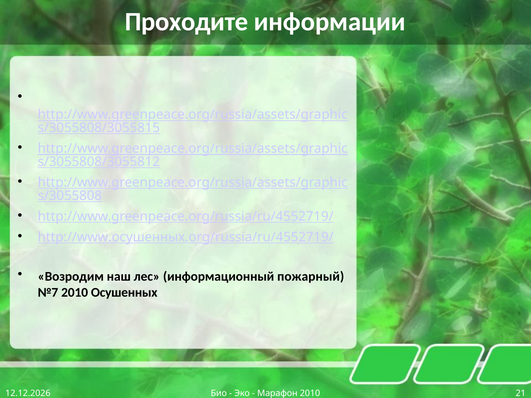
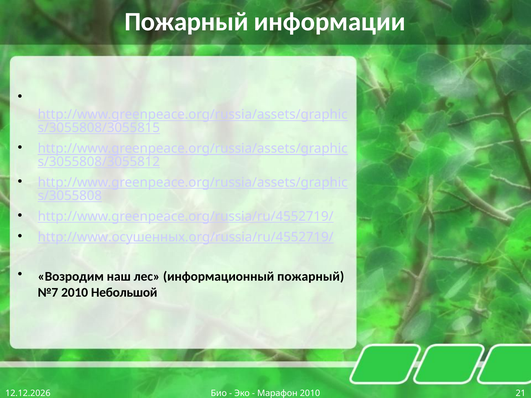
Проходите at (186, 22): Проходите -> Пожарный
Осушенных: Осушенных -> Небольшой
